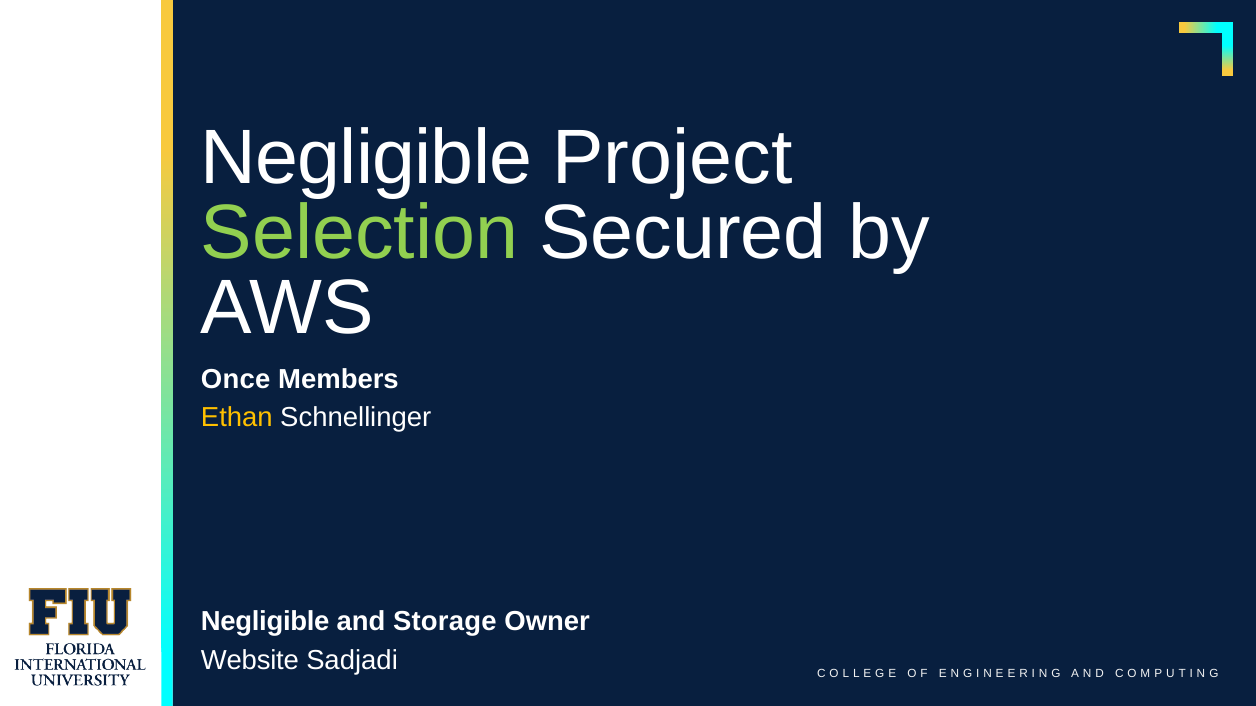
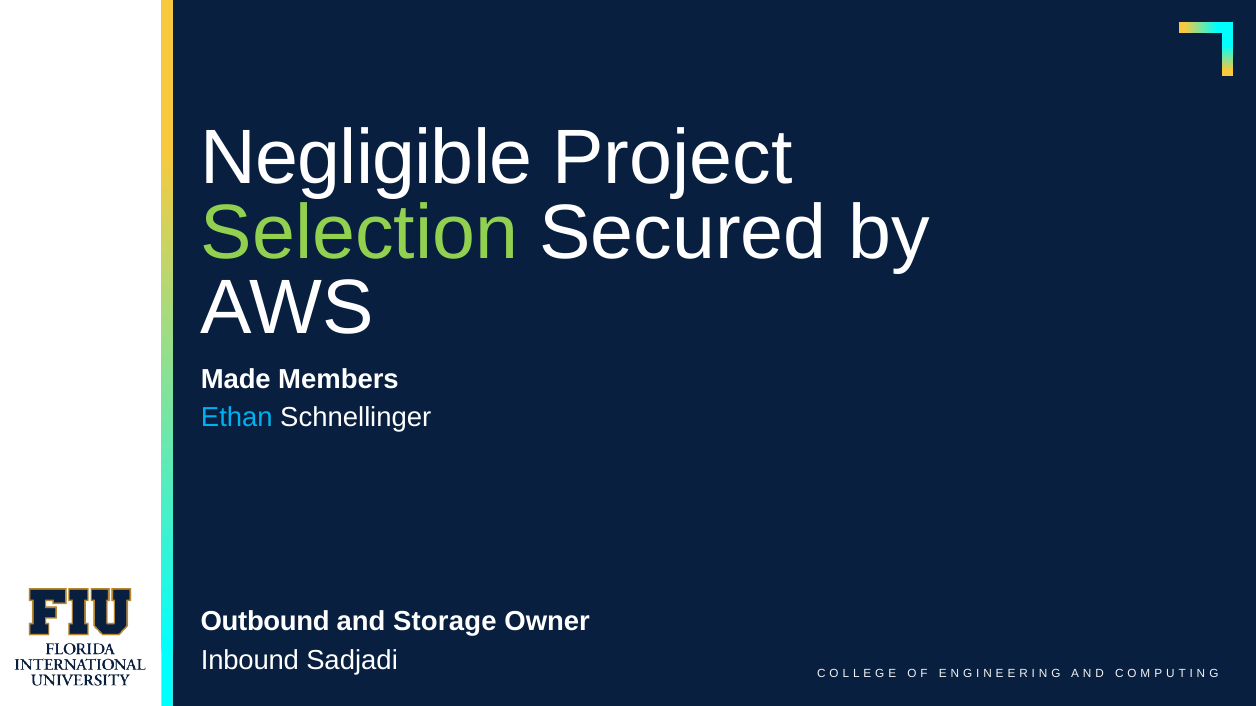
Once: Once -> Made
Ethan colour: yellow -> light blue
Negligible at (265, 622): Negligible -> Outbound
Website: Website -> Inbound
